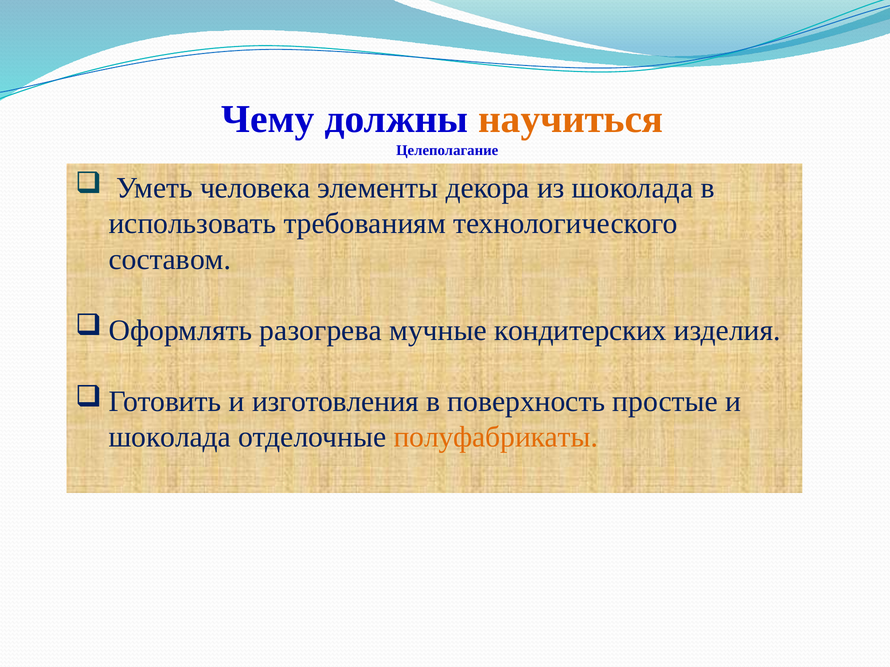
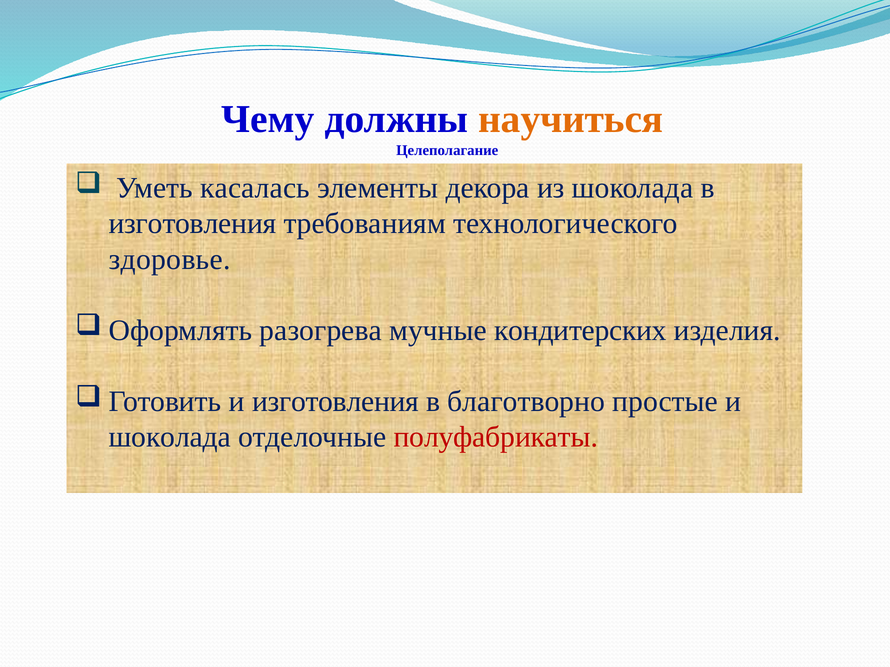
человека: человека -> касалась
использовать at (192, 224): использовать -> изготовления
составом: составом -> здоровье
поверхность: поверхность -> благотворно
полуфабрикаты colour: orange -> red
